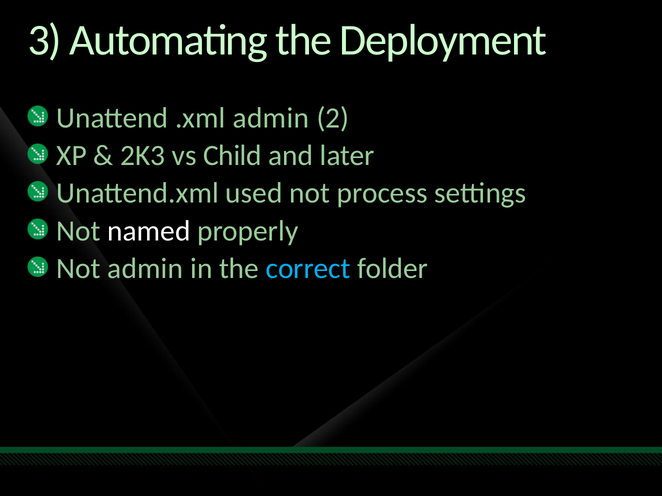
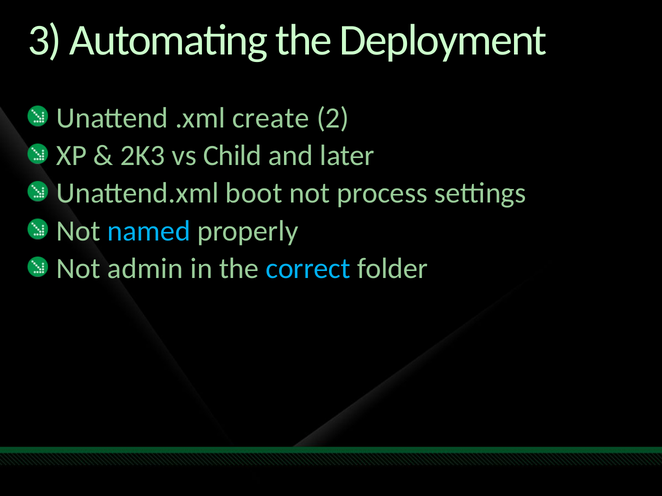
.xml admin: admin -> create
used: used -> boot
named colour: white -> light blue
